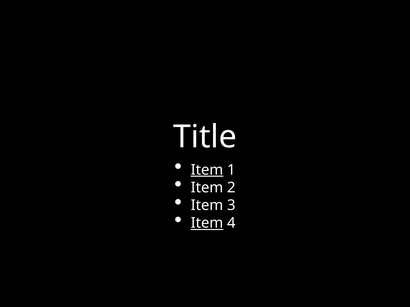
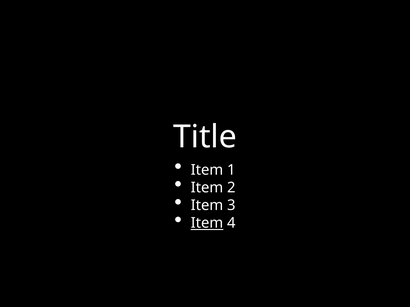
Item at (207, 170) underline: present -> none
